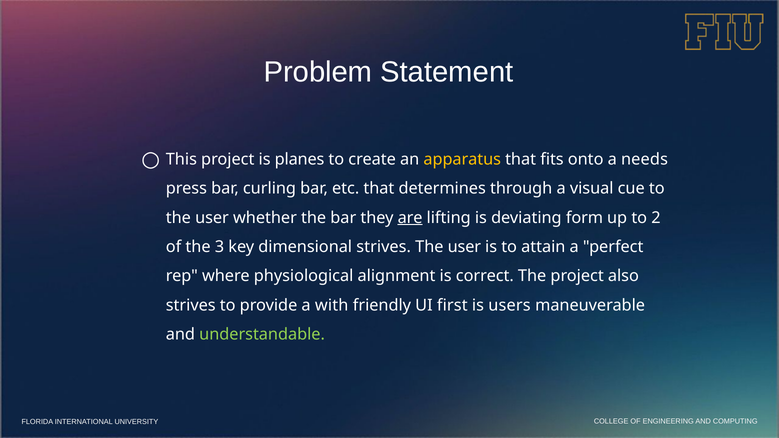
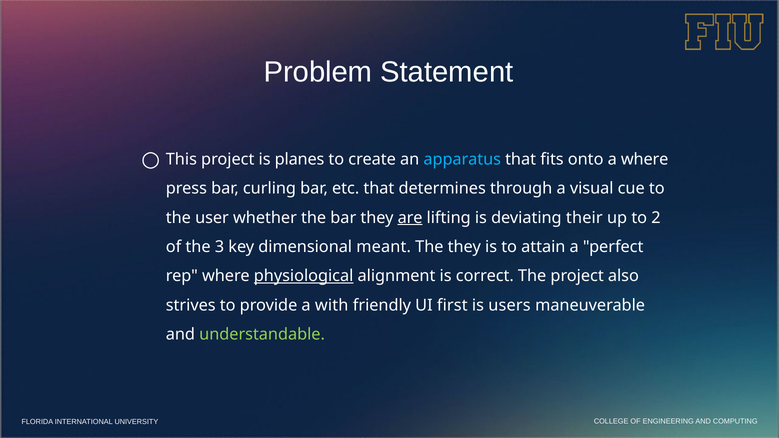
apparatus colour: yellow -> light blue
a needs: needs -> where
form: form -> their
dimensional strives: strives -> meant
user at (464, 247): user -> they
physiological underline: none -> present
